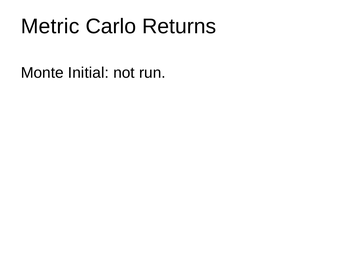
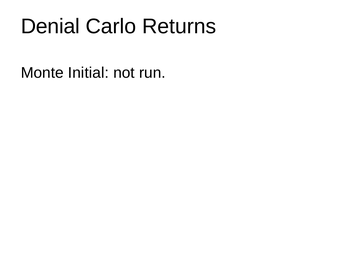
Metric: Metric -> Denial
